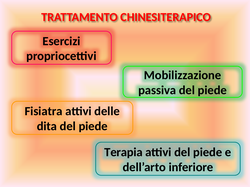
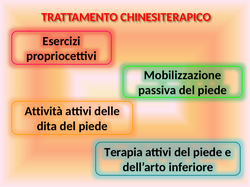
Fisiatra: Fisiatra -> Attività
